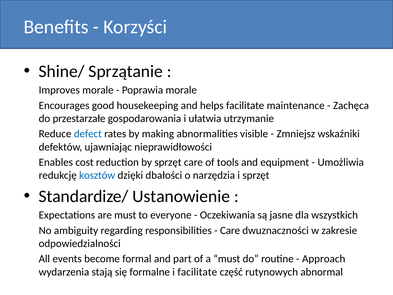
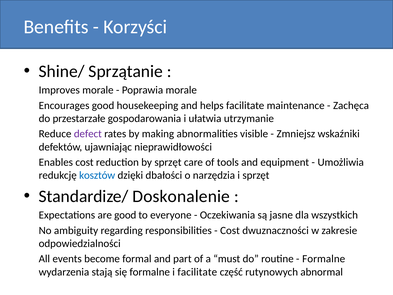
defect colour: blue -> purple
Ustanowienie: Ustanowienie -> Doskonalenie
are must: must -> good
Care at (230, 230): Care -> Cost
Approach at (324, 259): Approach -> Formalne
